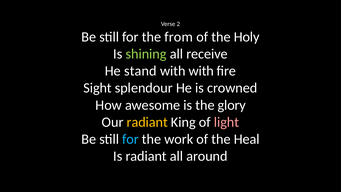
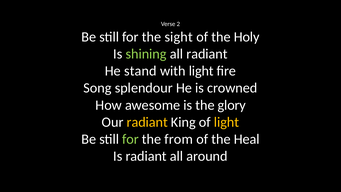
from: from -> sight
all receive: receive -> radiant
with with: with -> light
Sight: Sight -> Song
light at (227, 122) colour: pink -> yellow
for at (131, 139) colour: light blue -> light green
work: work -> from
